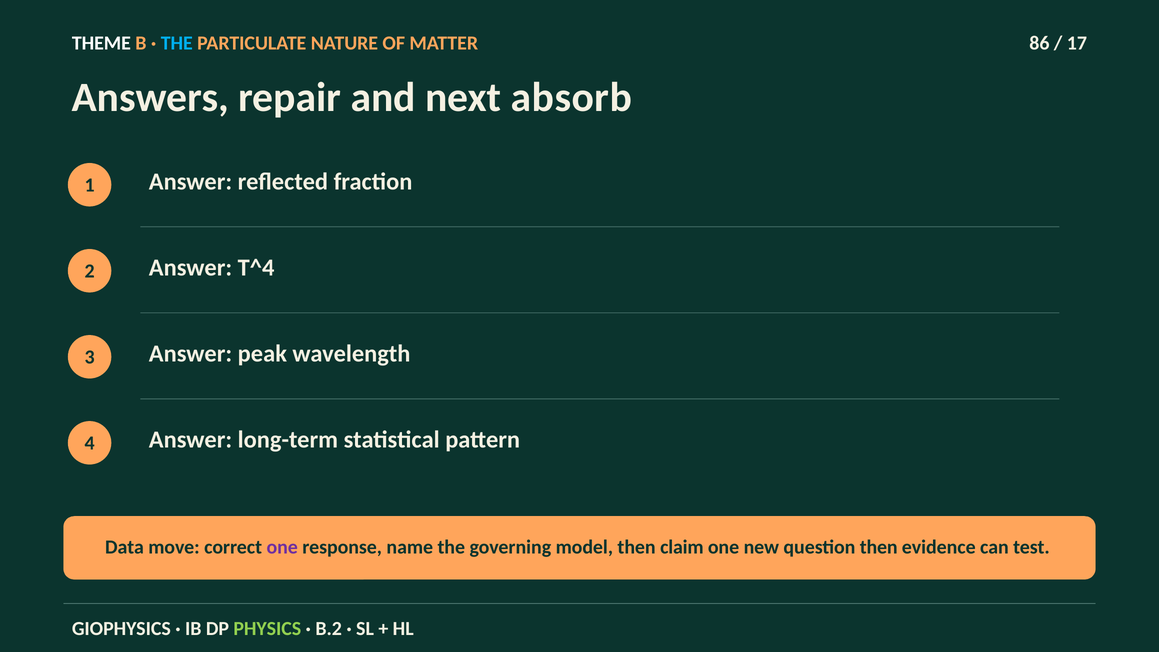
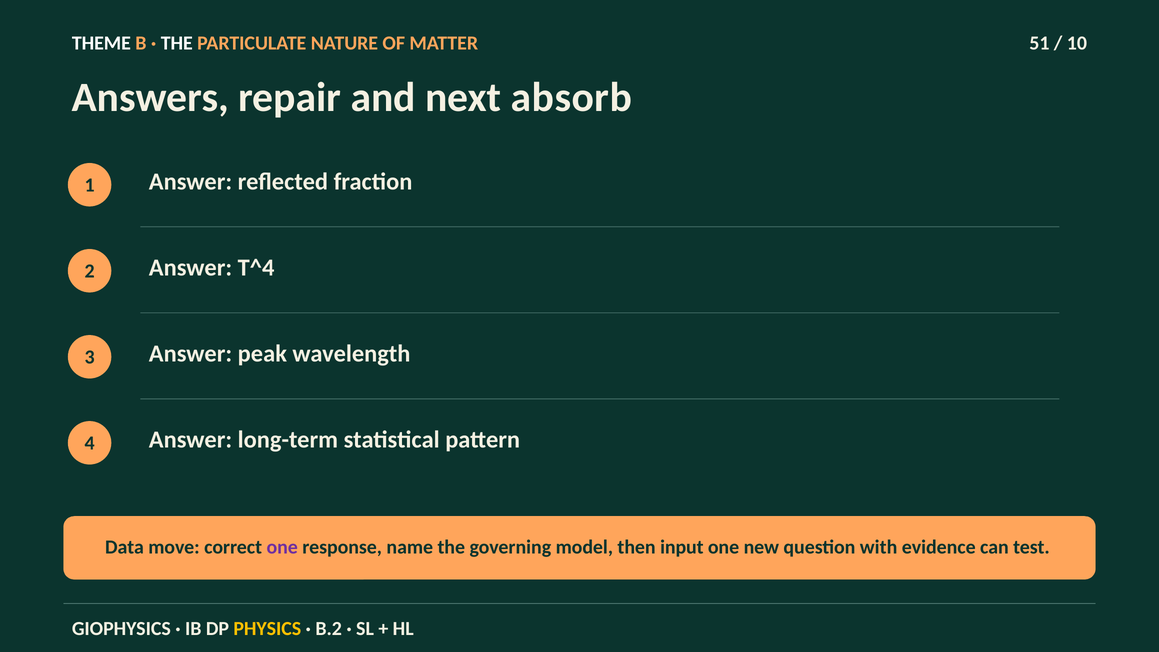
THE at (177, 43) colour: light blue -> white
86: 86 -> 51
17: 17 -> 10
claim: claim -> input
question then: then -> with
PHYSICS colour: light green -> yellow
